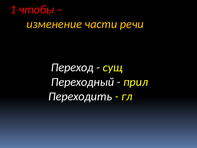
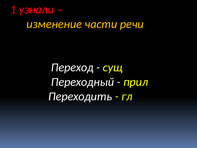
чтобы: чтобы -> узнали
